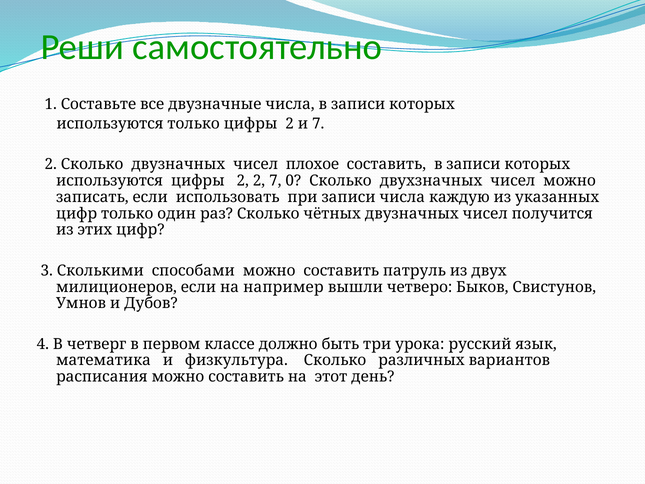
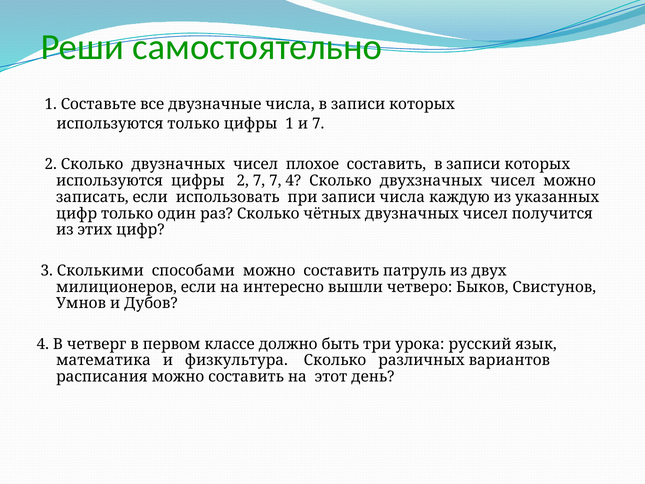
только цифры 2: 2 -> 1
2 2: 2 -> 7
7 0: 0 -> 4
например: например -> интересно
